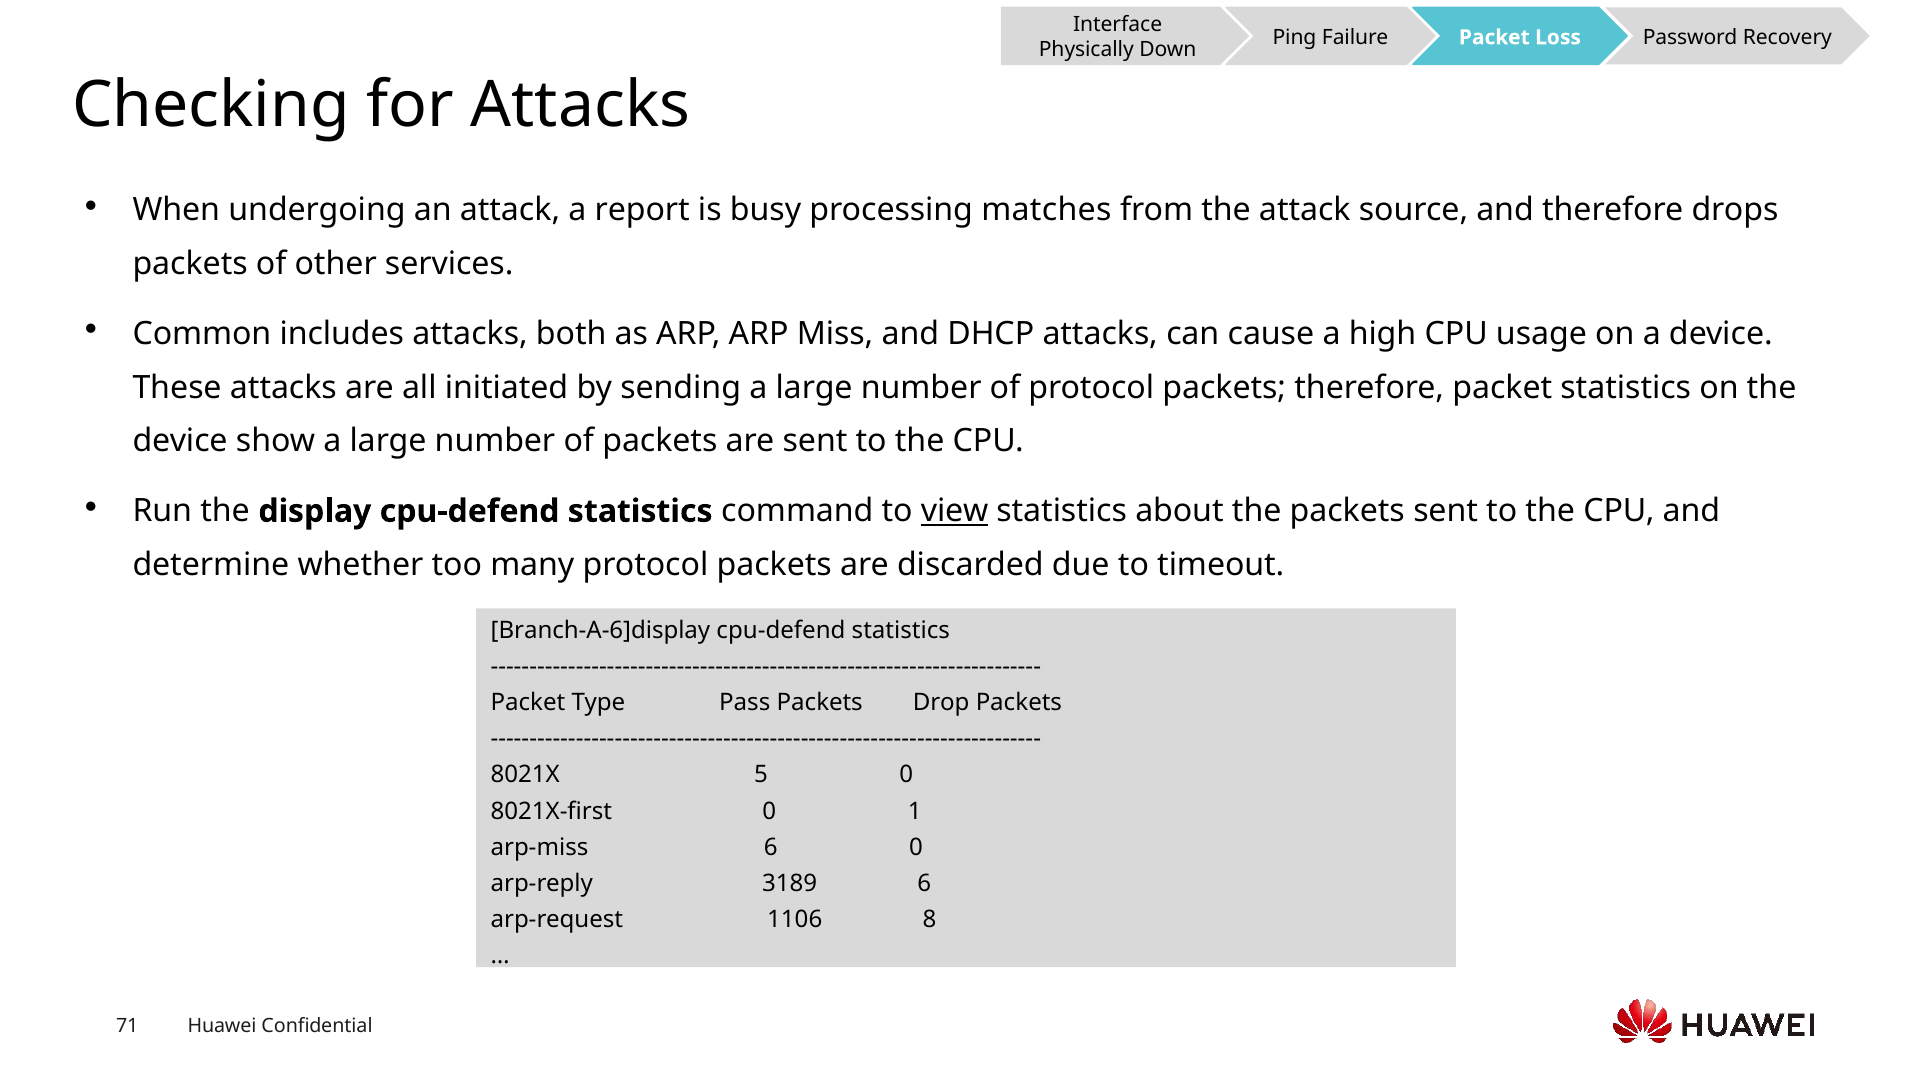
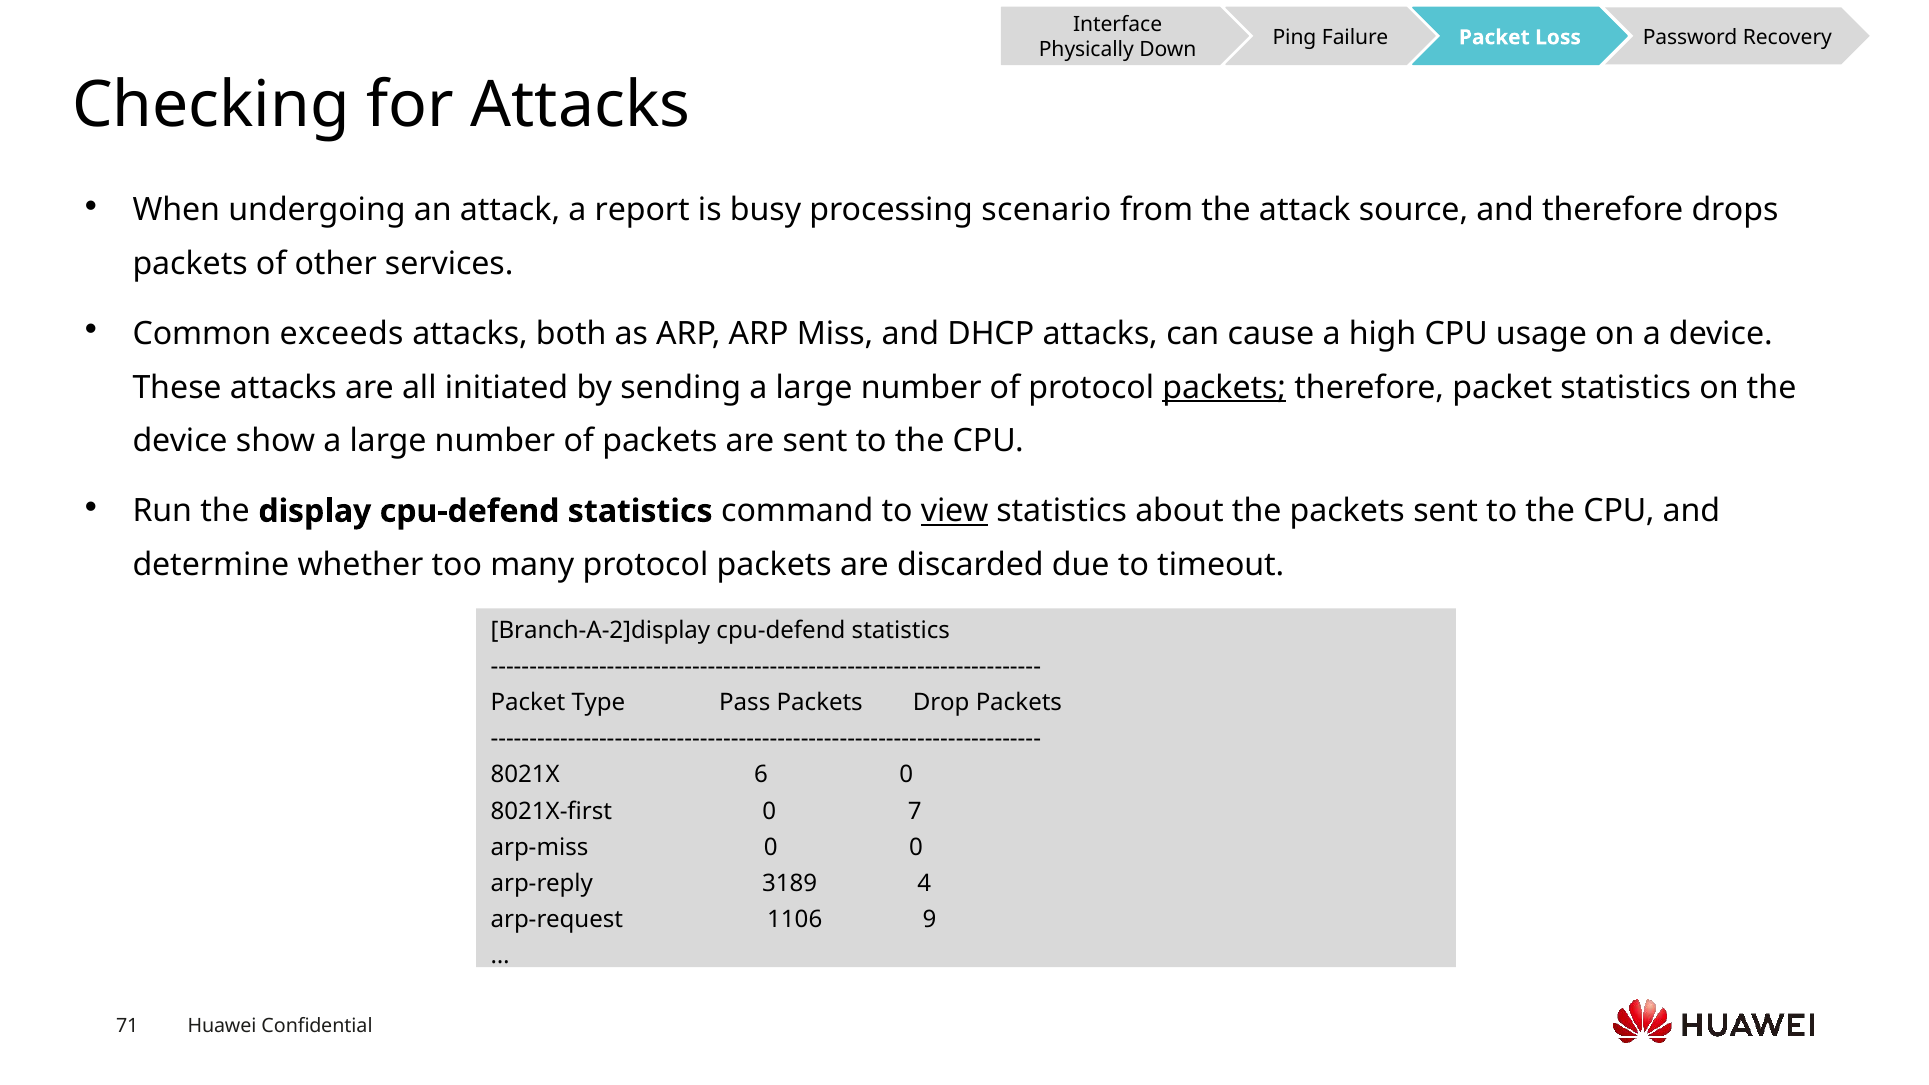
matches: matches -> scenario
includes: includes -> exceeds
packets at (1224, 387) underline: none -> present
Branch-A-6]display: Branch-A-6]display -> Branch-A-2]display
5: 5 -> 6
1: 1 -> 7
arp-miss 6: 6 -> 0
3189 6: 6 -> 4
8: 8 -> 9
